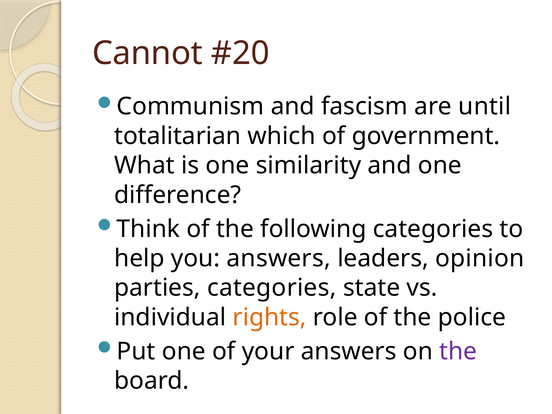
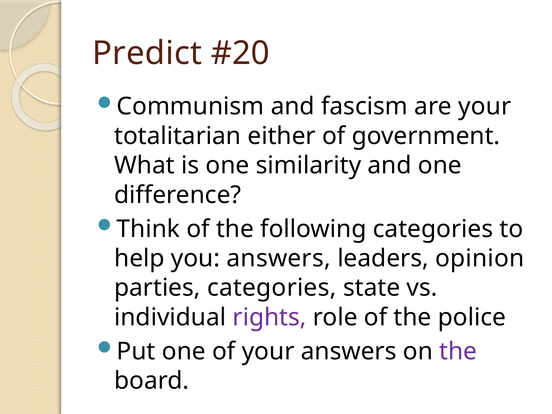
Cannot: Cannot -> Predict
are until: until -> your
which: which -> either
rights colour: orange -> purple
